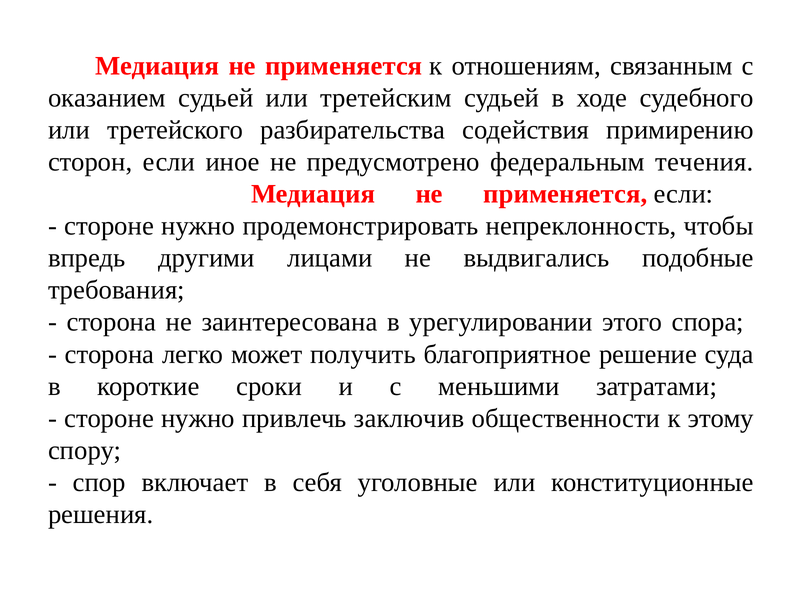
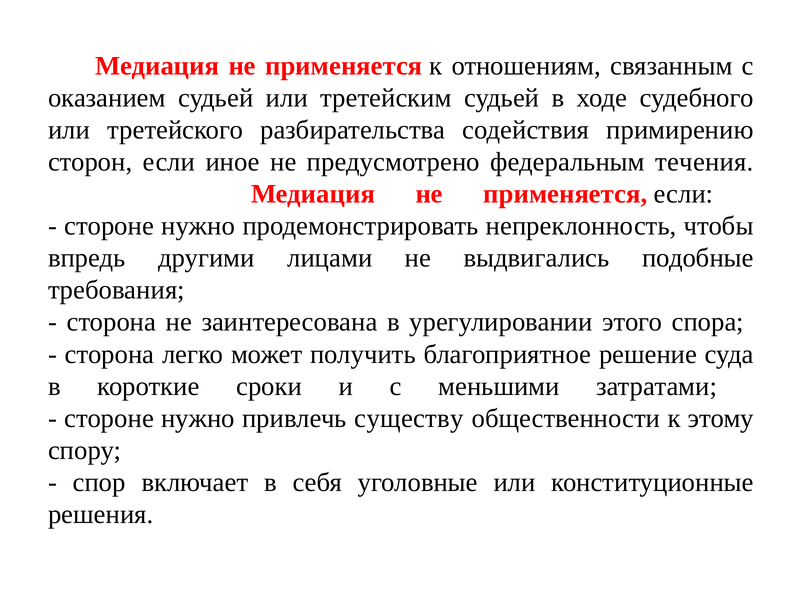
заключив: заключив -> существу
